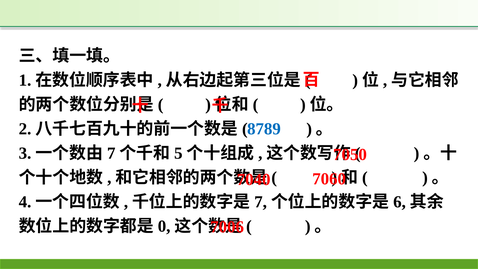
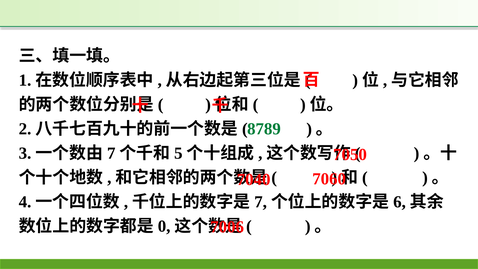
8789 colour: blue -> green
